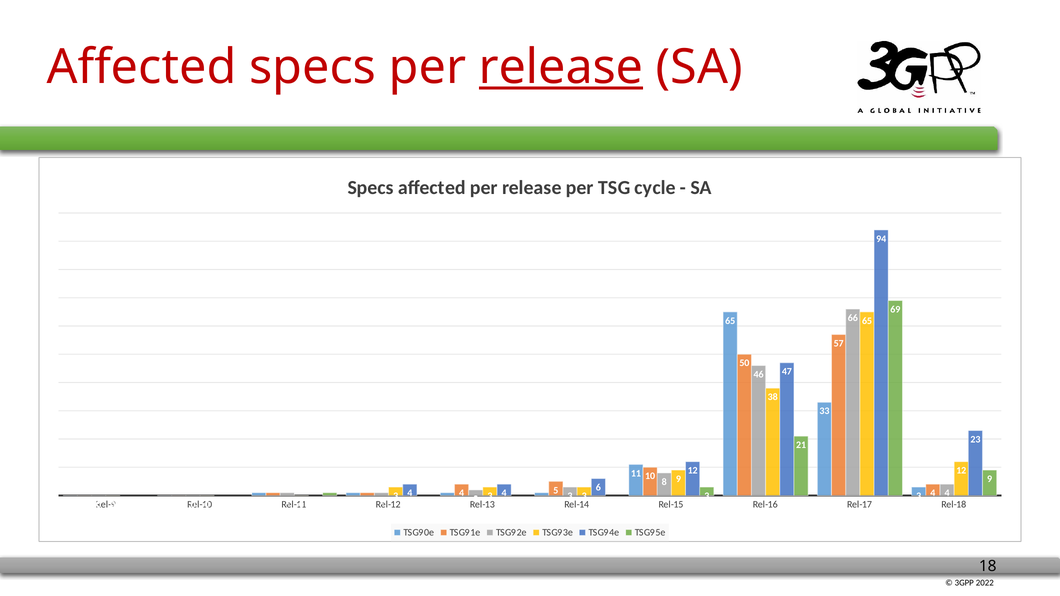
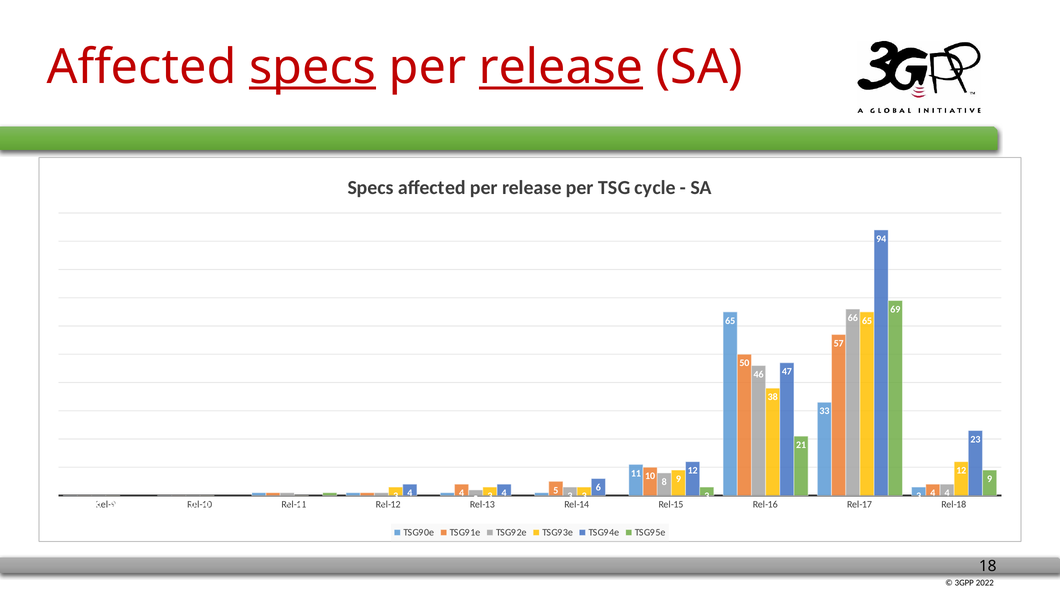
specs at (313, 67) underline: none -> present
